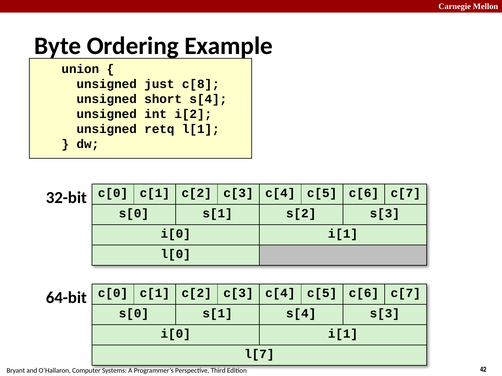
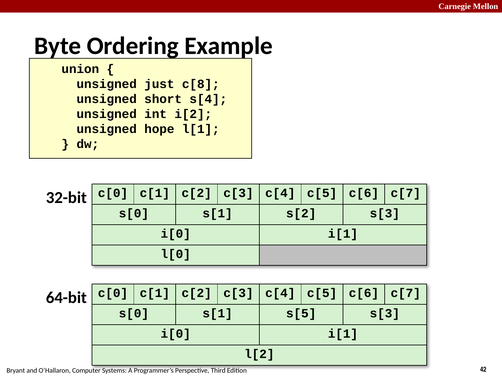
retq: retq -> hope
s[1 s[4: s[4 -> s[5
l[7: l[7 -> l[2
